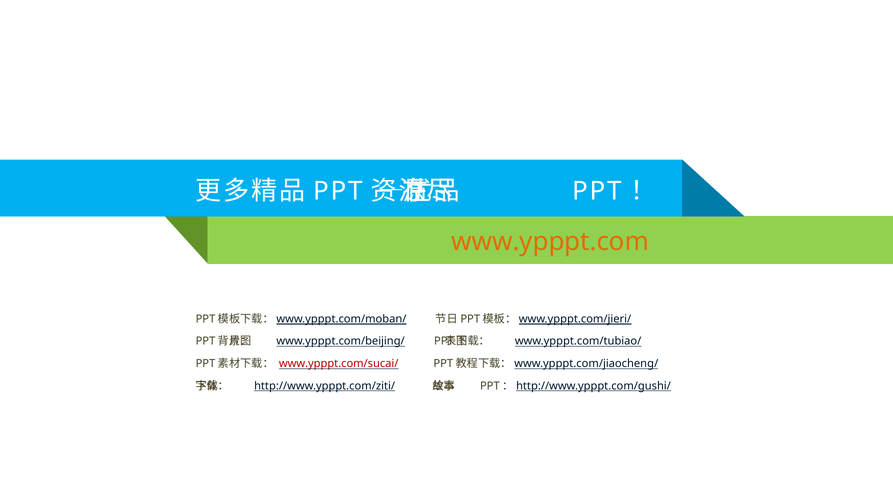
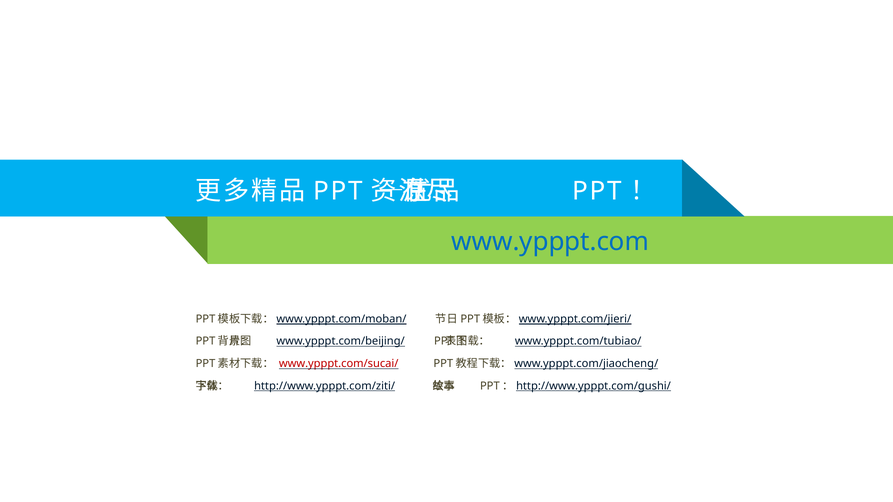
www.ypppt.com colour: orange -> blue
